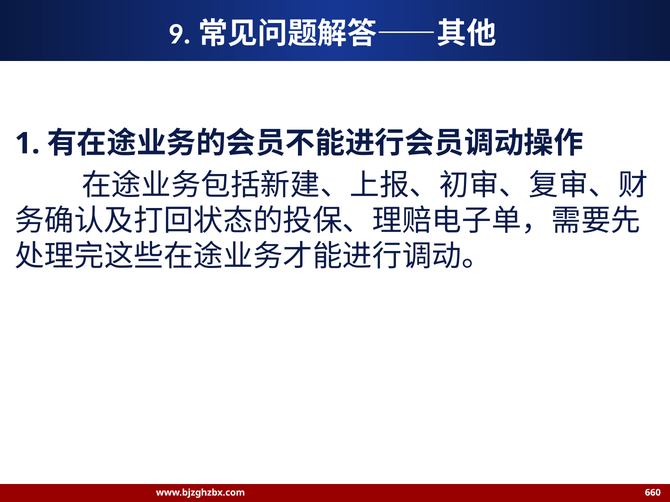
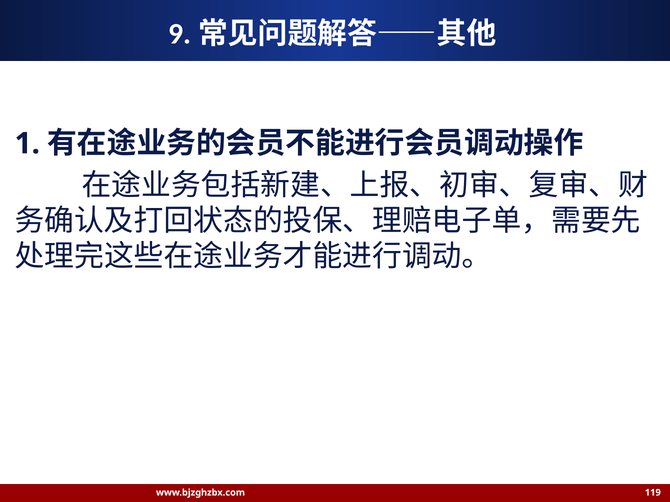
660: 660 -> 119
